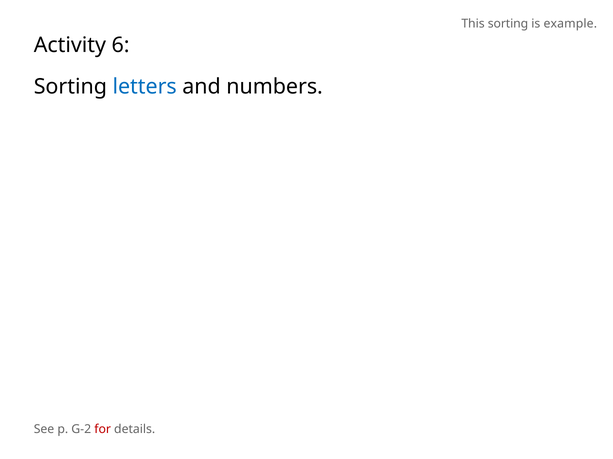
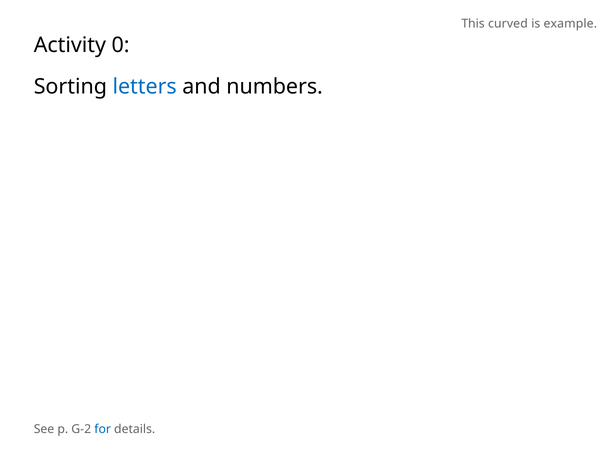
This sorting: sorting -> curved
6: 6 -> 0
for colour: red -> blue
